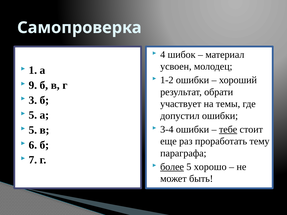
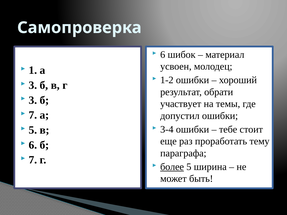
4 at (163, 55): 4 -> 6
9 at (33, 85): 9 -> 3
5 at (33, 115): 5 -> 7
тебе underline: present -> none
хорошо: хорошо -> ширина
